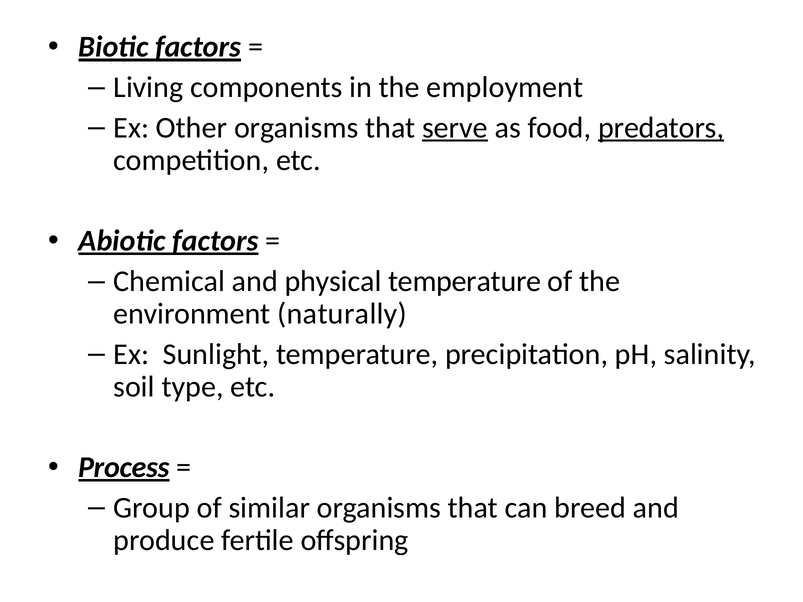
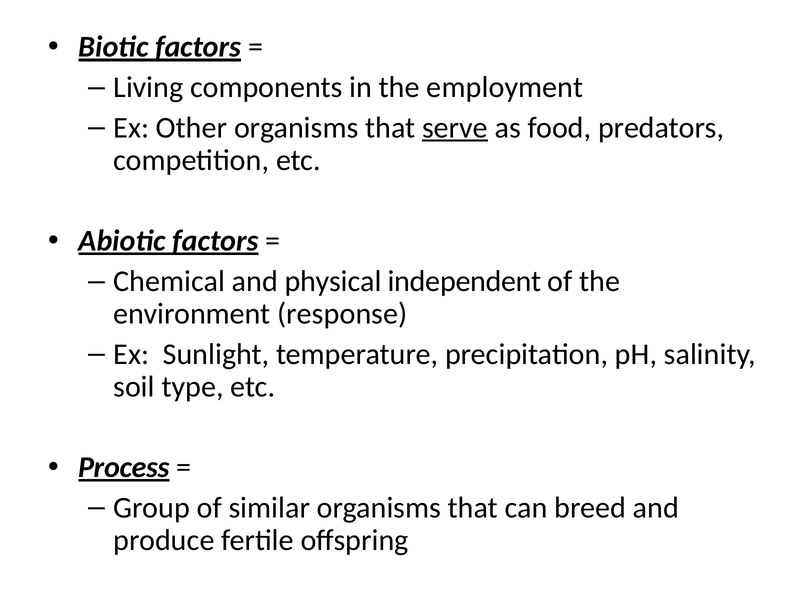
predators underline: present -> none
physical temperature: temperature -> independent
naturally: naturally -> response
